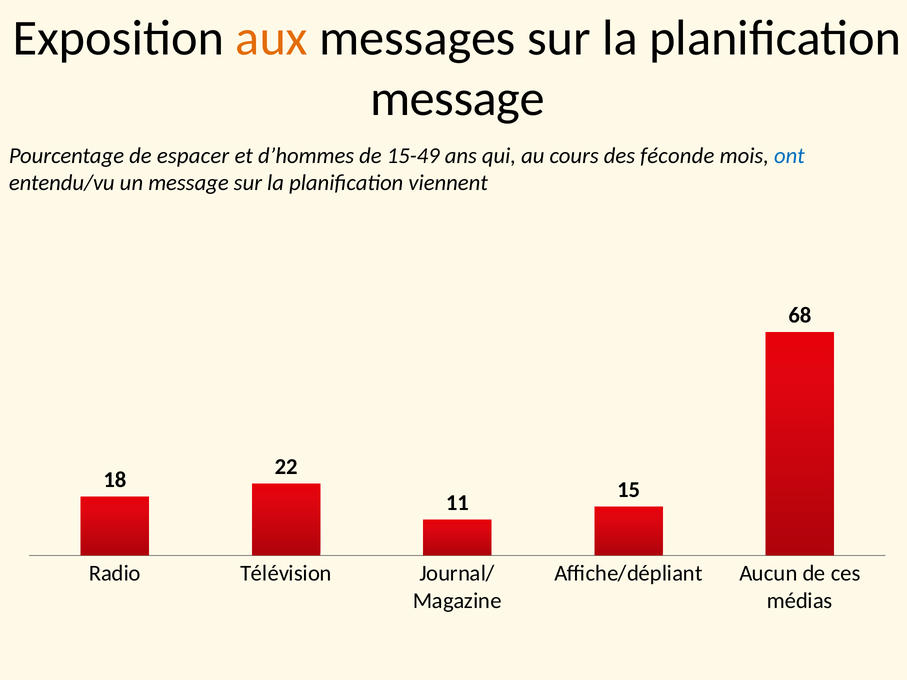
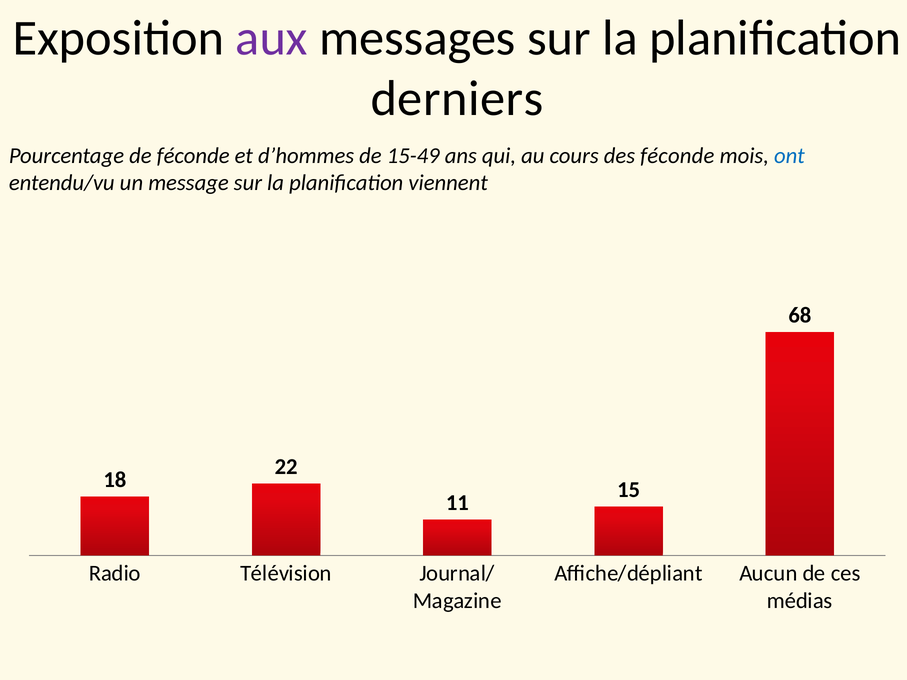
aux colour: orange -> purple
message at (457, 99): message -> derniers
de espacer: espacer -> féconde
